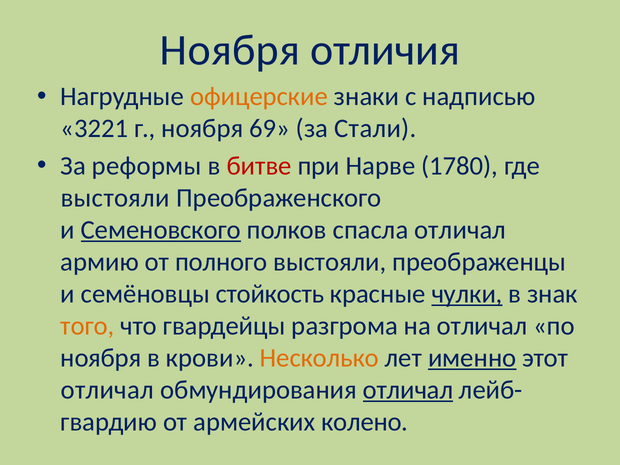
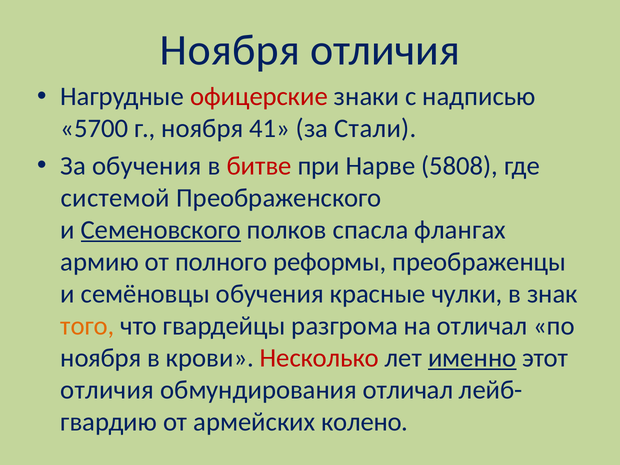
офицерские colour: orange -> red
3221: 3221 -> 5700
69: 69 -> 41
За реформы: реформы -> обучения
1780: 1780 -> 5808
выстояли at (115, 198): выстояли -> системой
спасла отличал: отличал -> флангах
полного выстояли: выстояли -> реформы
семёновцы стойкость: стойкость -> обучения
чулки underline: present -> none
Несколько colour: orange -> red
отличал at (107, 390): отличал -> отличия
отличал at (408, 390) underline: present -> none
